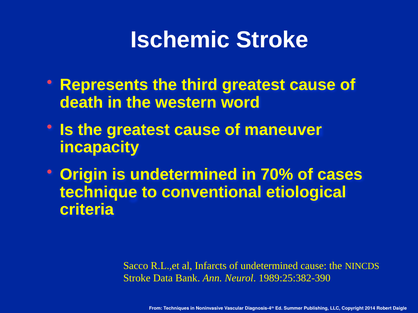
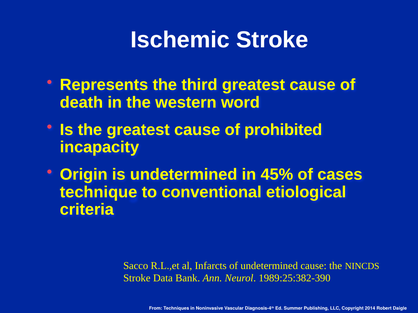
maneuver: maneuver -> prohibited
70%: 70% -> 45%
